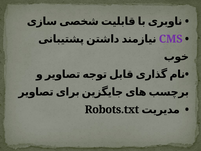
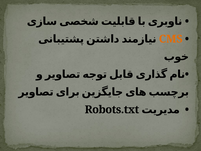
CMS colour: purple -> orange
